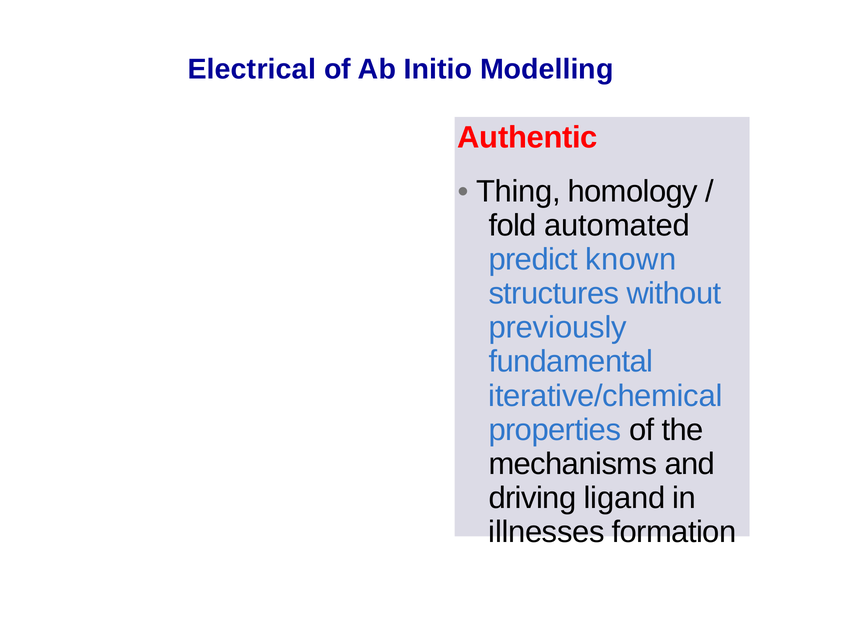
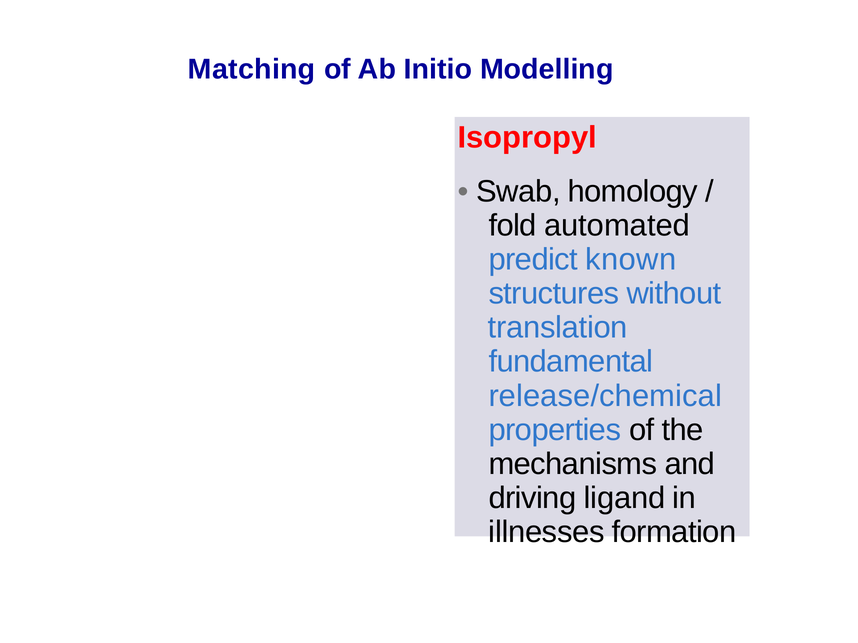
Electrical: Electrical -> Matching
Authentic: Authentic -> Isopropyl
Thing: Thing -> Swab
previously: previously -> translation
iterative/chemical: iterative/chemical -> release/chemical
